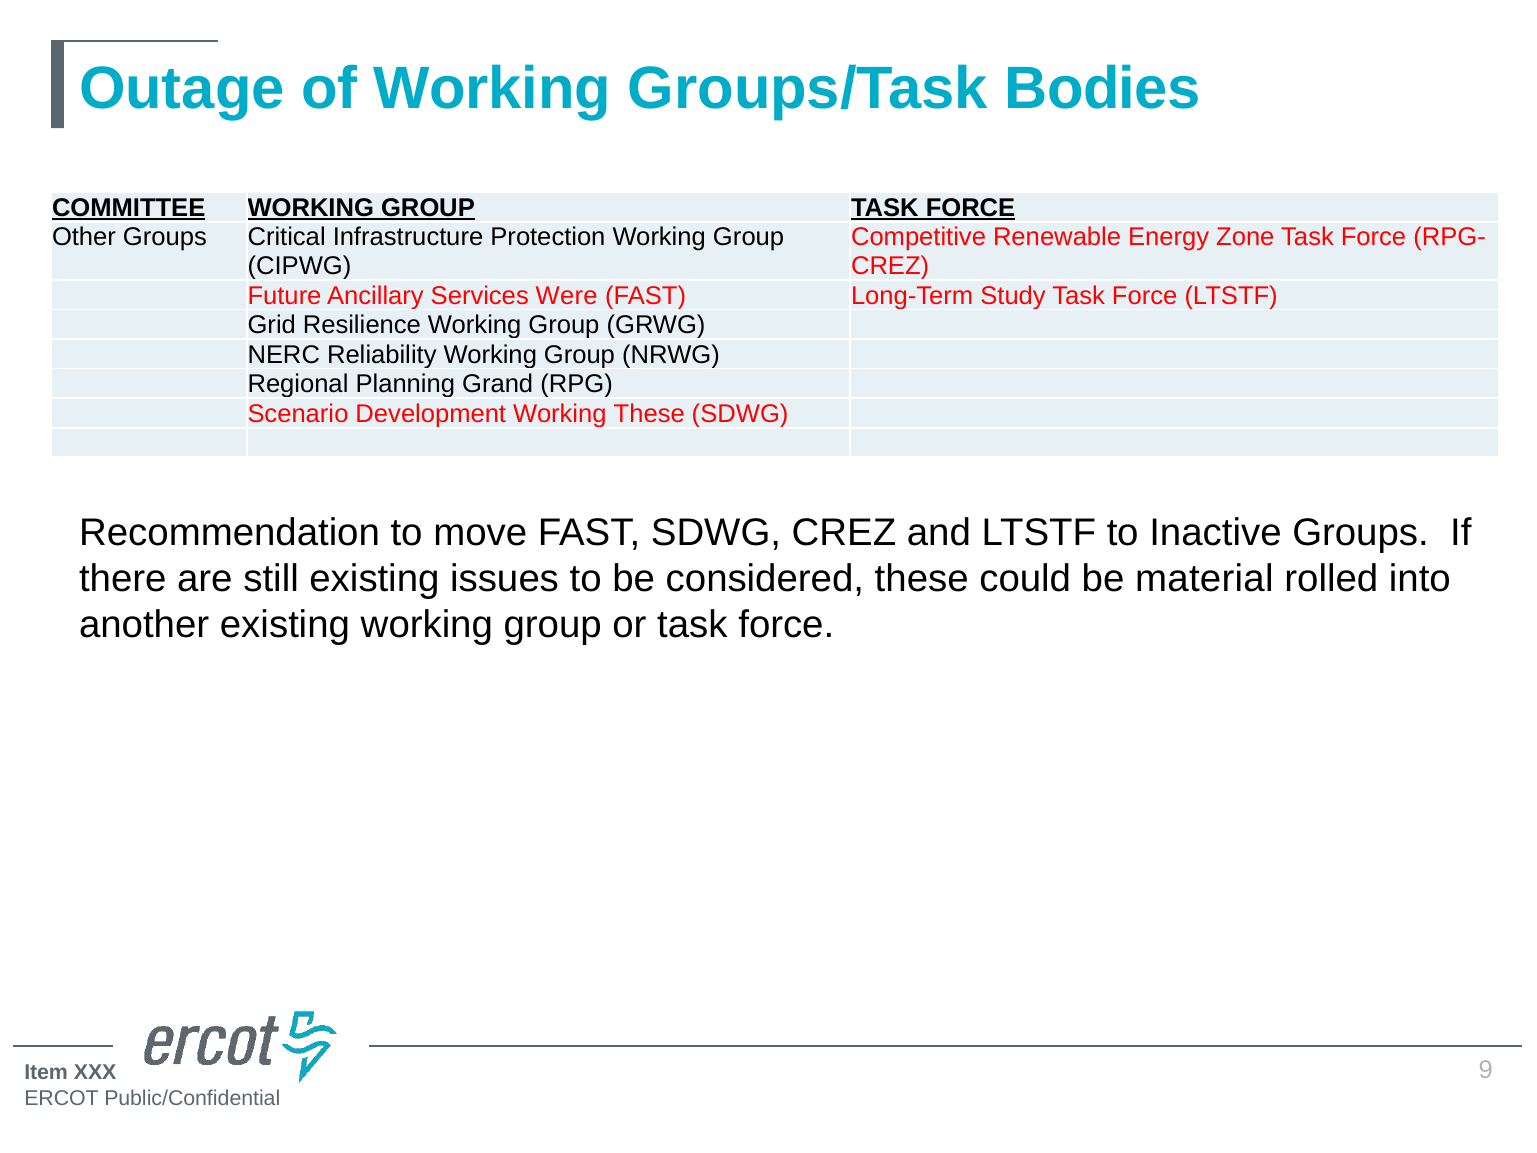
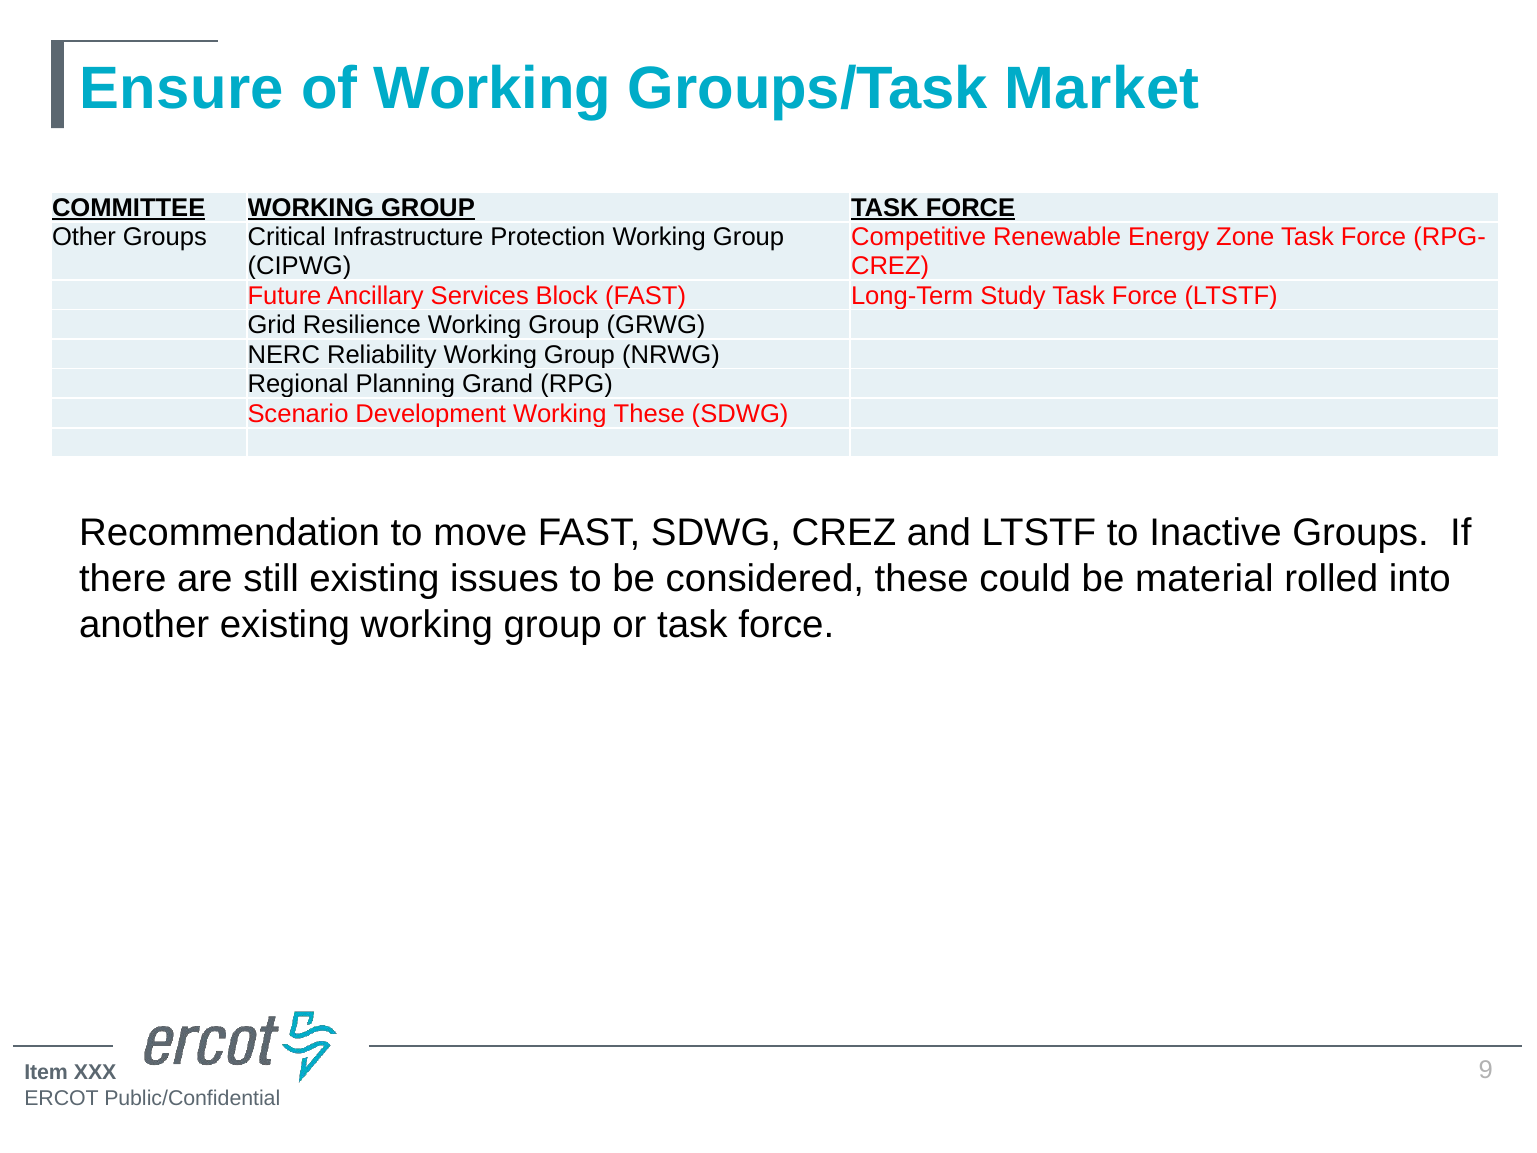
Outage: Outage -> Ensure
Bodies: Bodies -> Market
Were: Were -> Block
